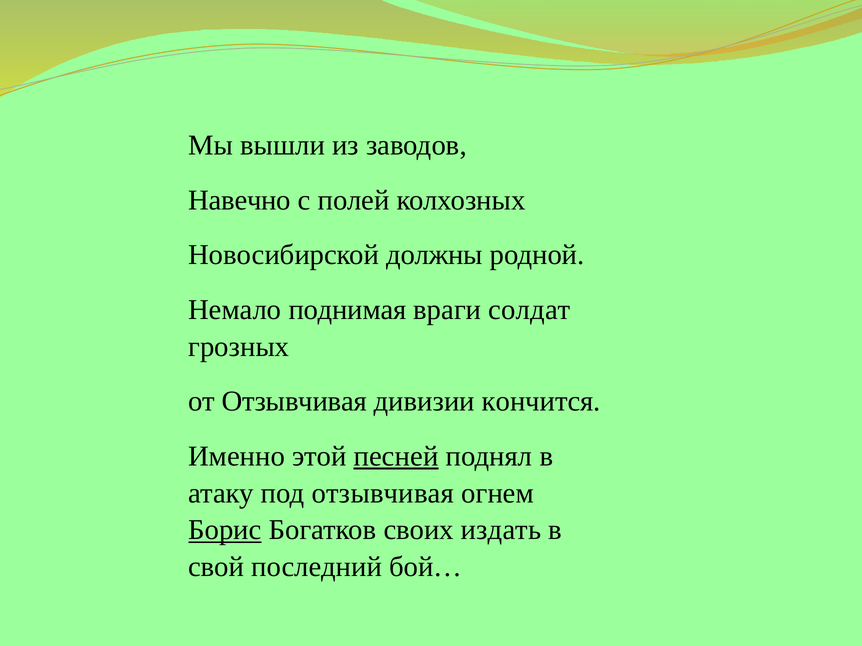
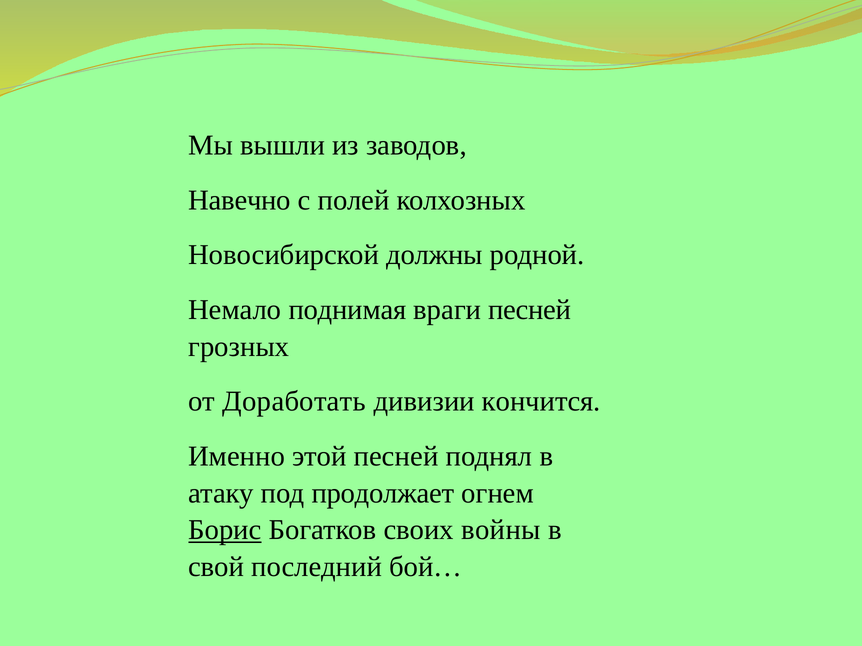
враги солдат: солдат -> песней
от Отзывчивая: Отзывчивая -> Доработать
песней at (396, 457) underline: present -> none
под отзывчивая: отзывчивая -> продолжает
издать: издать -> войны
